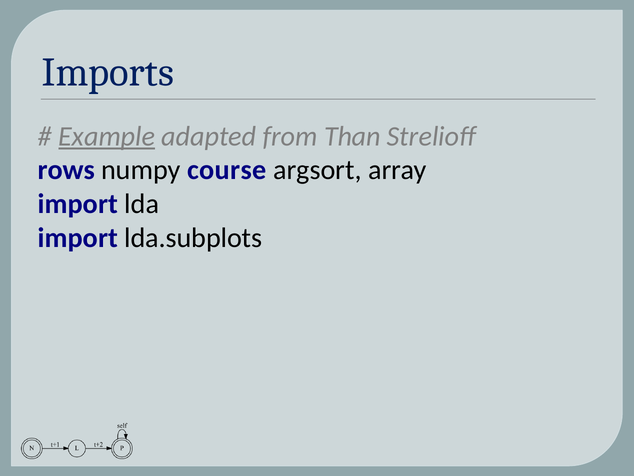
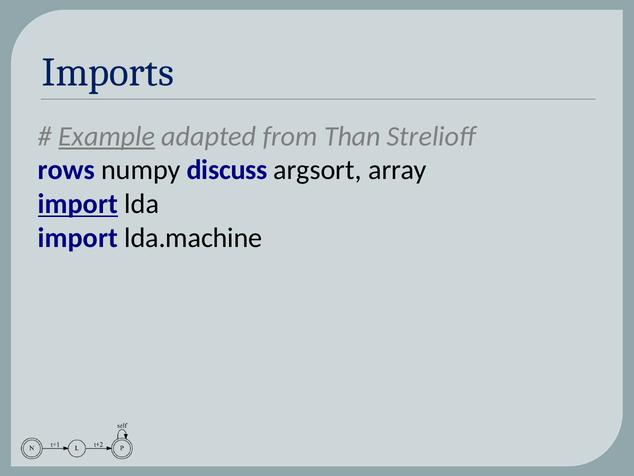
course: course -> discuss
import at (78, 204) underline: none -> present
lda.subplots: lda.subplots -> lda.machine
